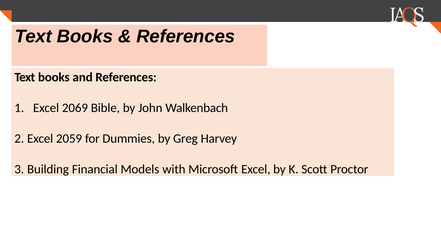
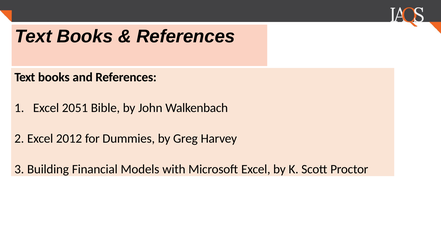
2069: 2069 -> 2051
2059: 2059 -> 2012
